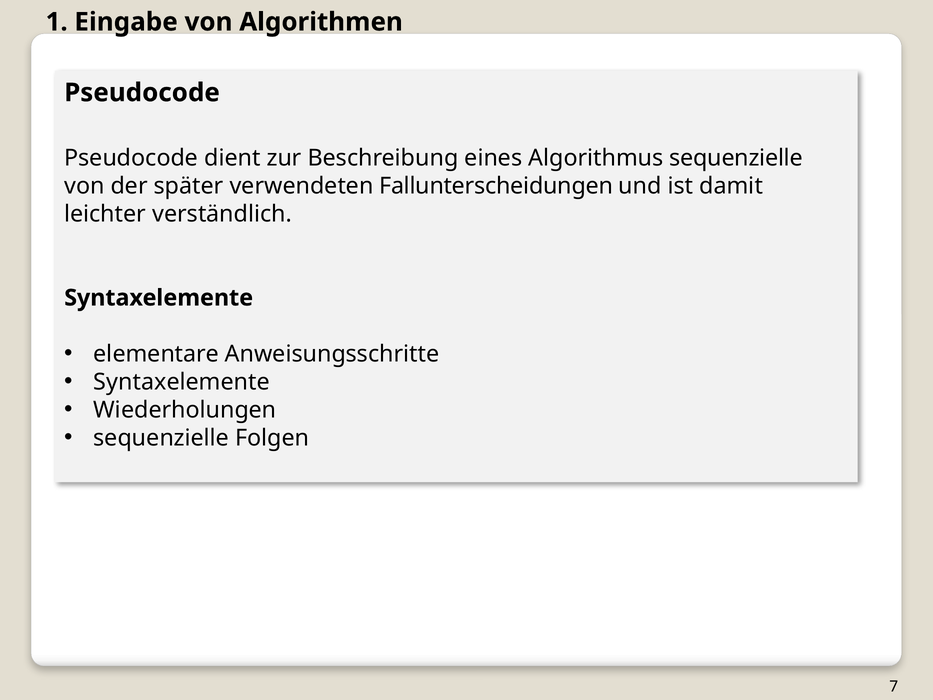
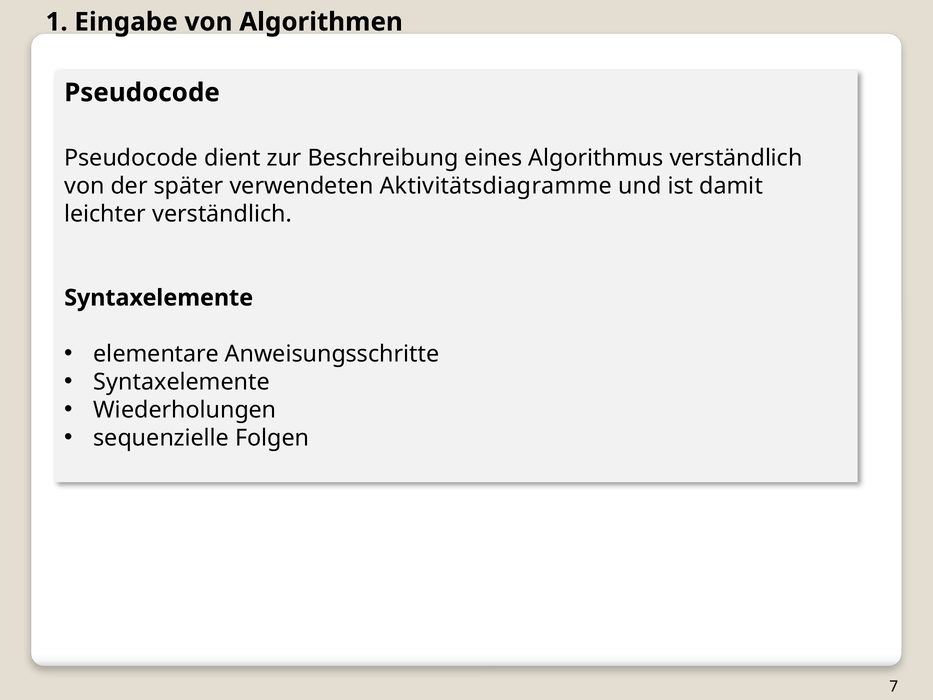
Algorithmus sequenzielle: sequenzielle -> verständlich
Fallunterscheidungen: Fallunterscheidungen -> Aktivitätsdiagramme
